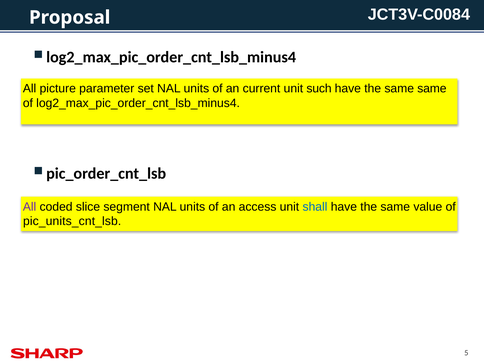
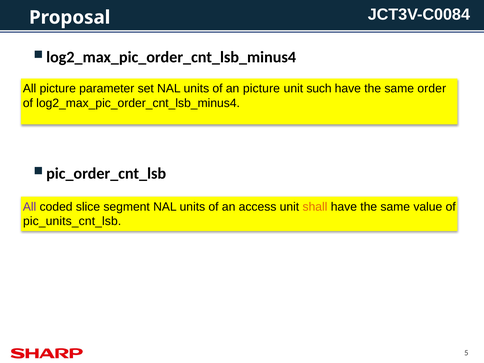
an current: current -> picture
same same: same -> order
shall colour: blue -> orange
